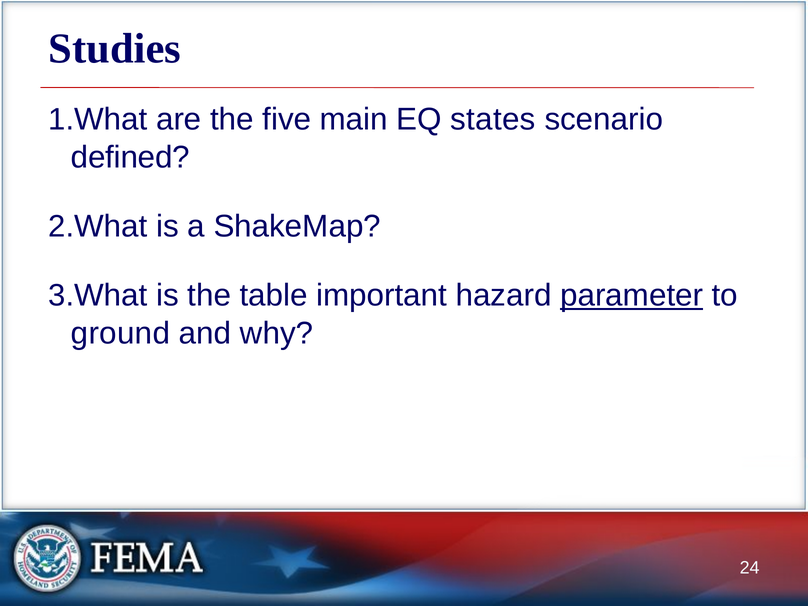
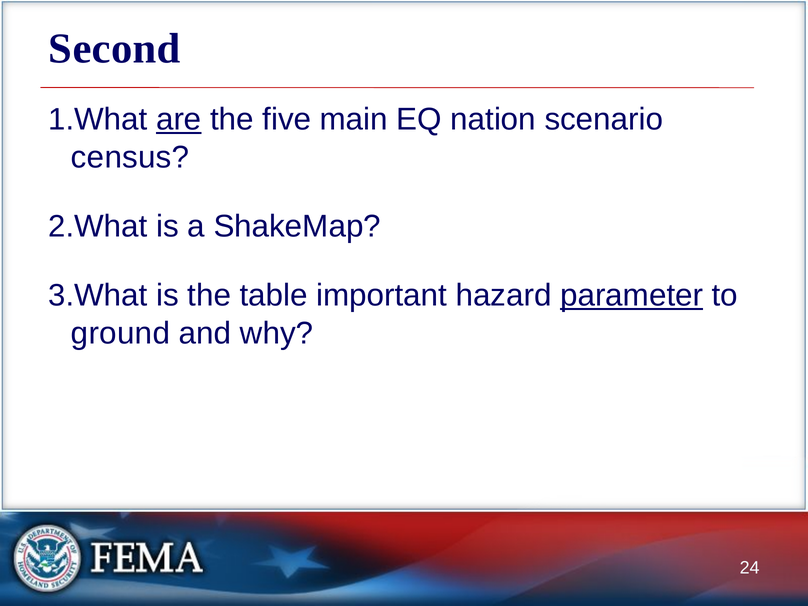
Studies: Studies -> Second
are underline: none -> present
states: states -> nation
defined: defined -> census
